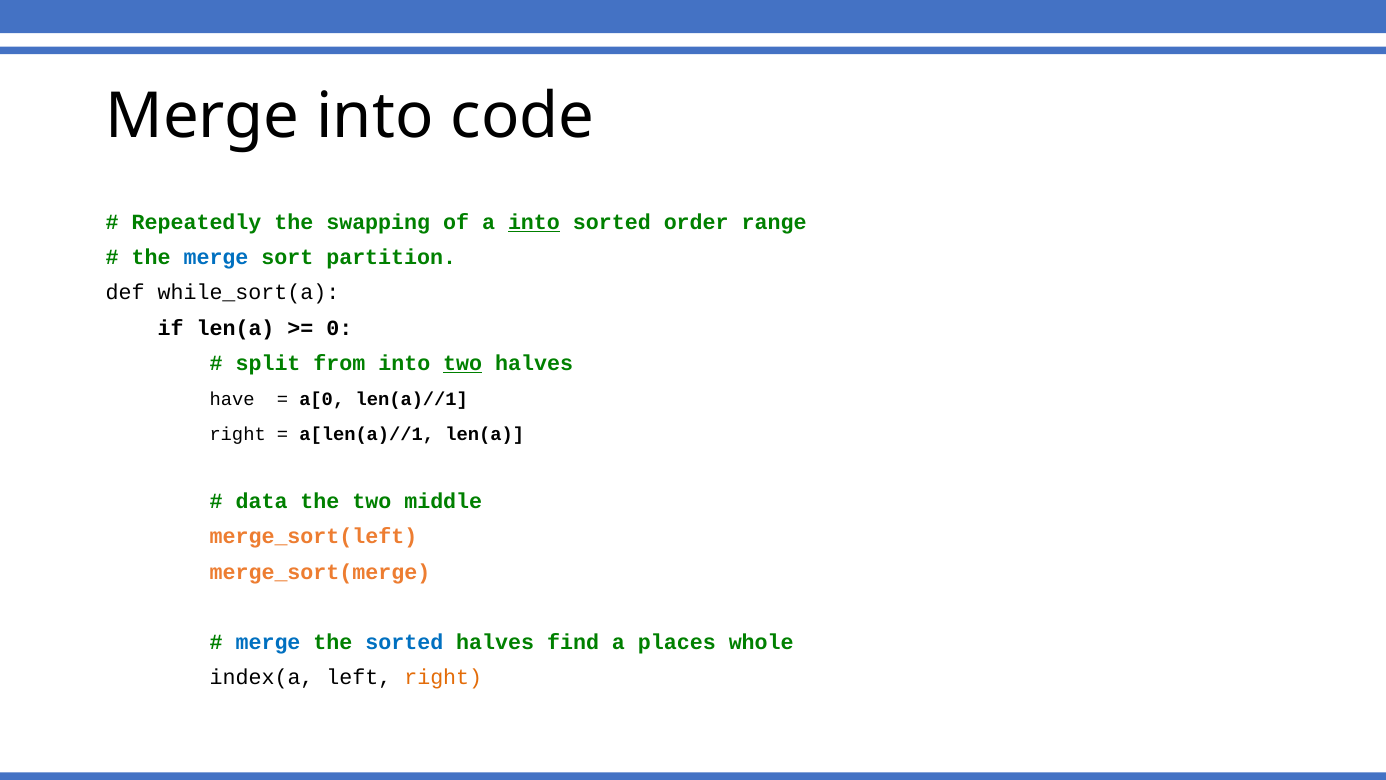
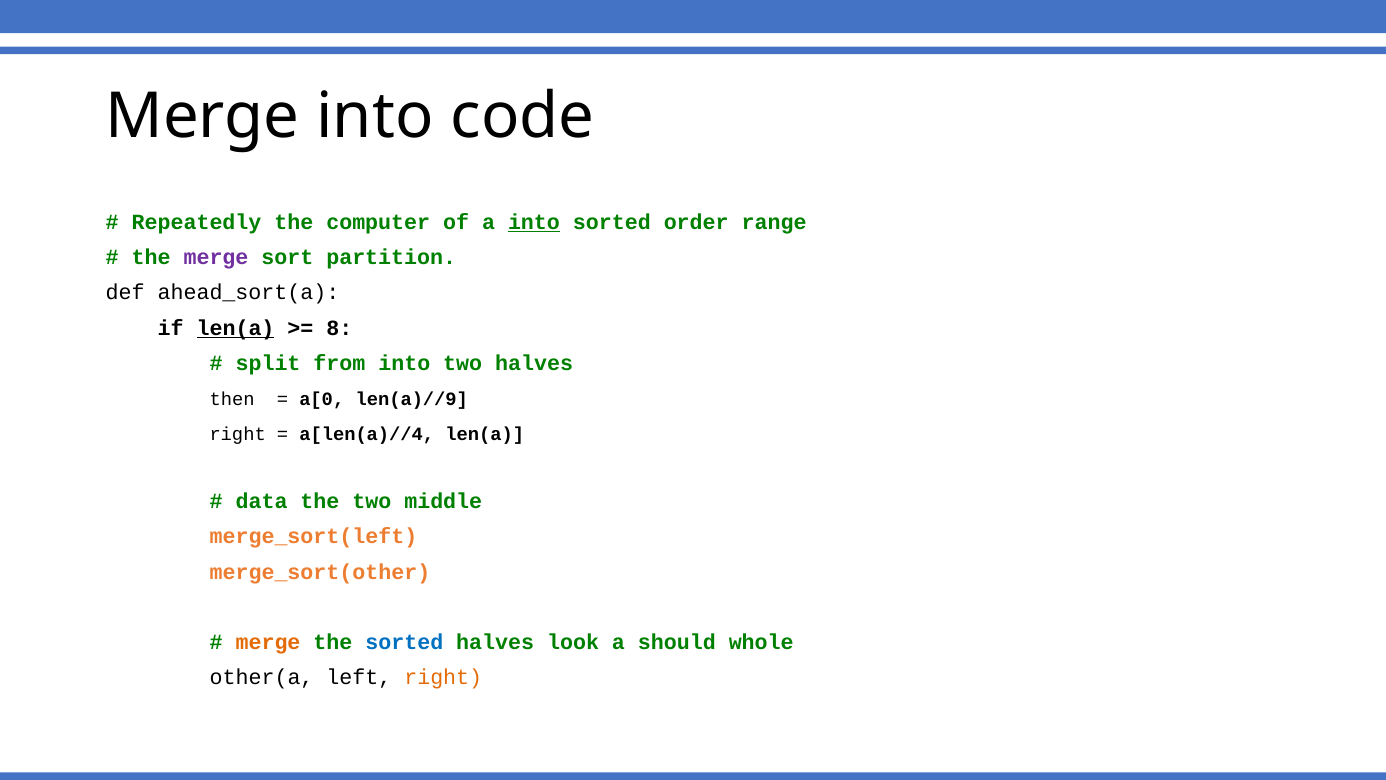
swapping: swapping -> computer
merge at (216, 257) colour: blue -> purple
while_sort(a: while_sort(a -> ahead_sort(a
len(a at (236, 328) underline: none -> present
0: 0 -> 8
two at (463, 363) underline: present -> none
have: have -> then
len(a)//1: len(a)//1 -> len(a)//9
a[len(a)//1: a[len(a)//1 -> a[len(a)//4
merge_sort(merge: merge_sort(merge -> merge_sort(other
merge at (268, 642) colour: blue -> orange
find: find -> look
places: places -> should
index(a: index(a -> other(a
